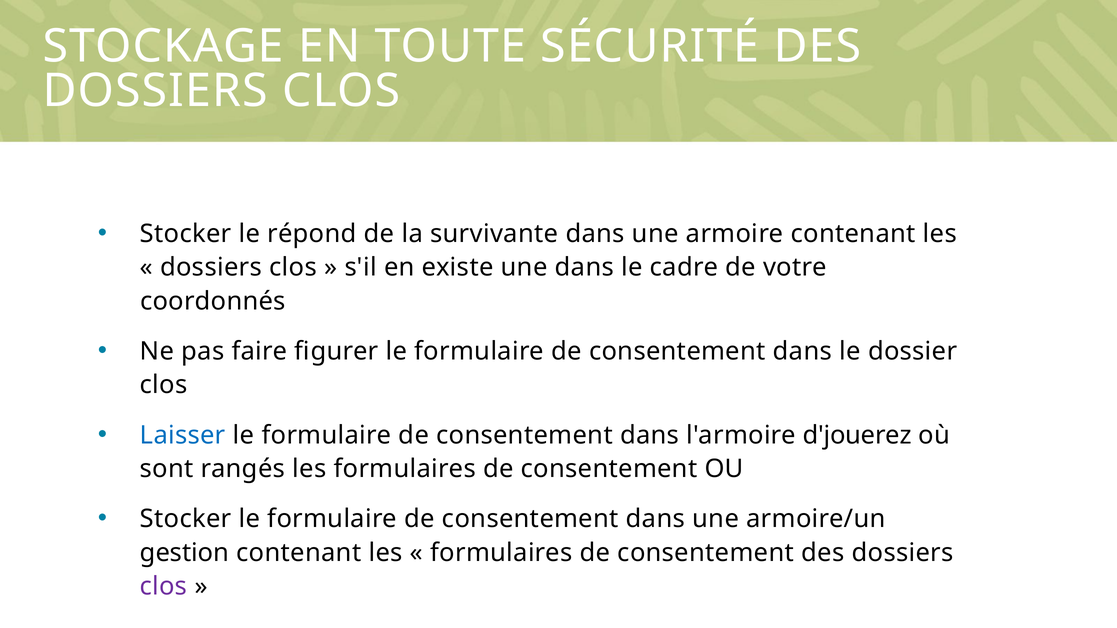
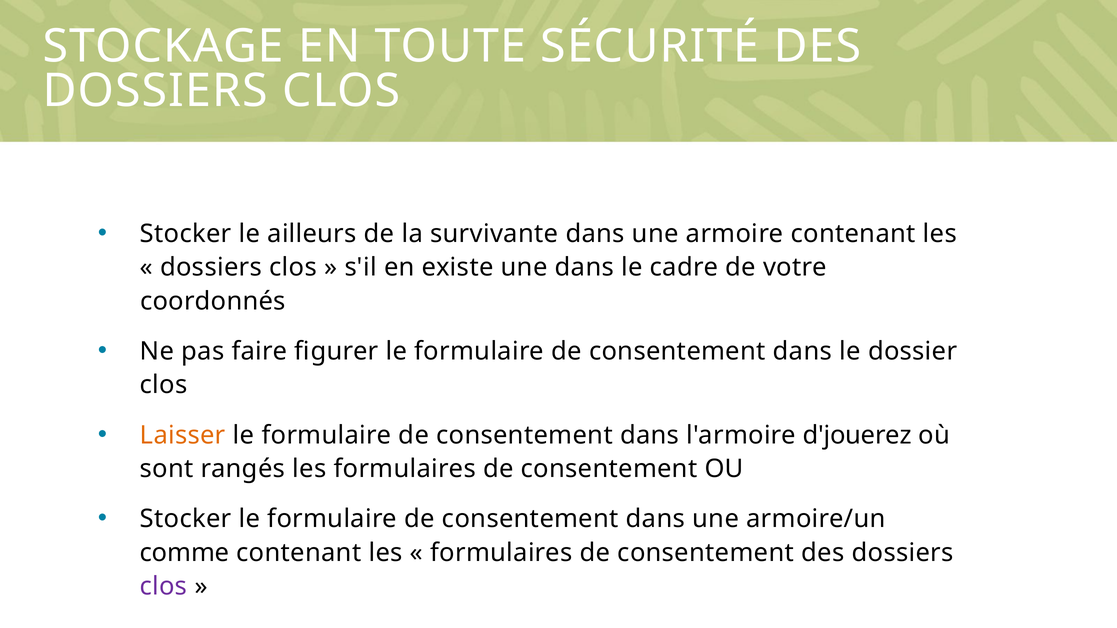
répond: répond -> ailleurs
Laisser colour: blue -> orange
gestion: gestion -> comme
